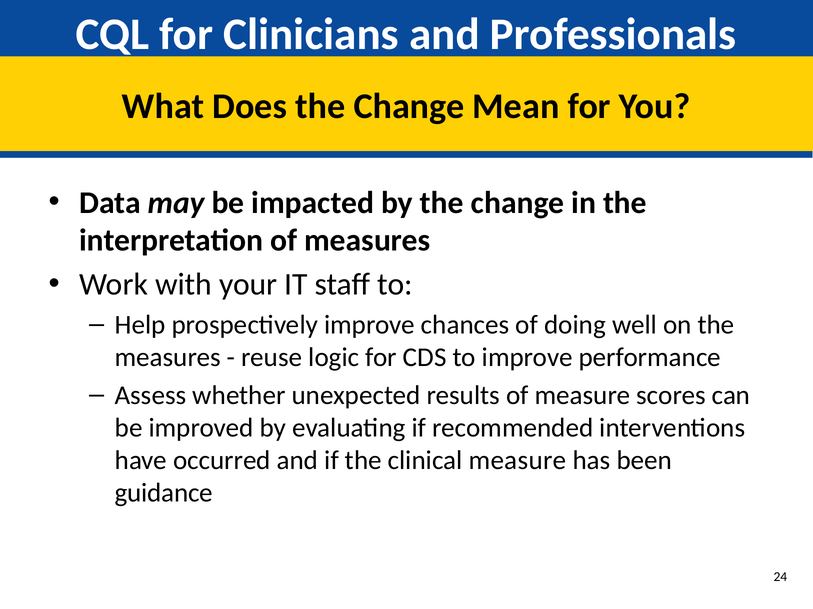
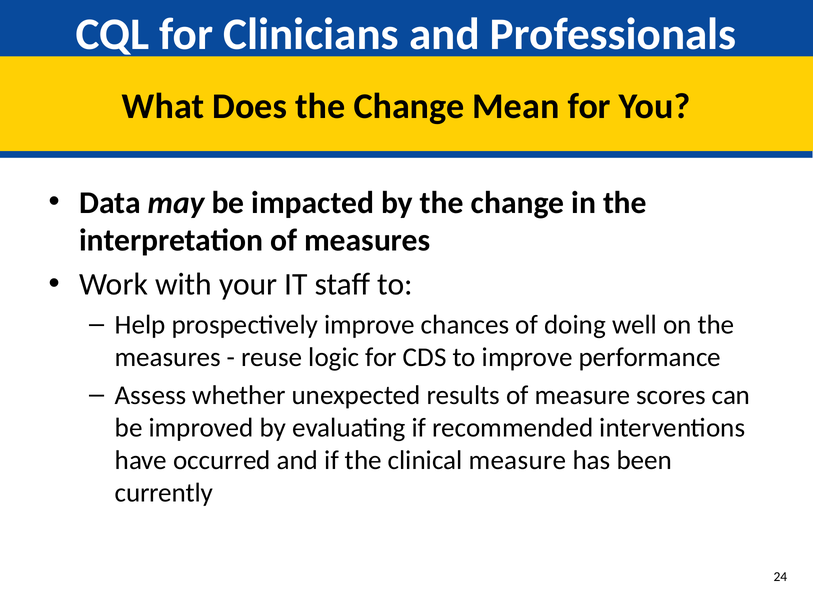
guidance: guidance -> currently
